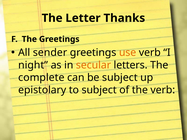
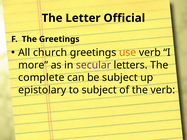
Thanks: Thanks -> Official
sender: sender -> church
night: night -> more
secular colour: orange -> purple
